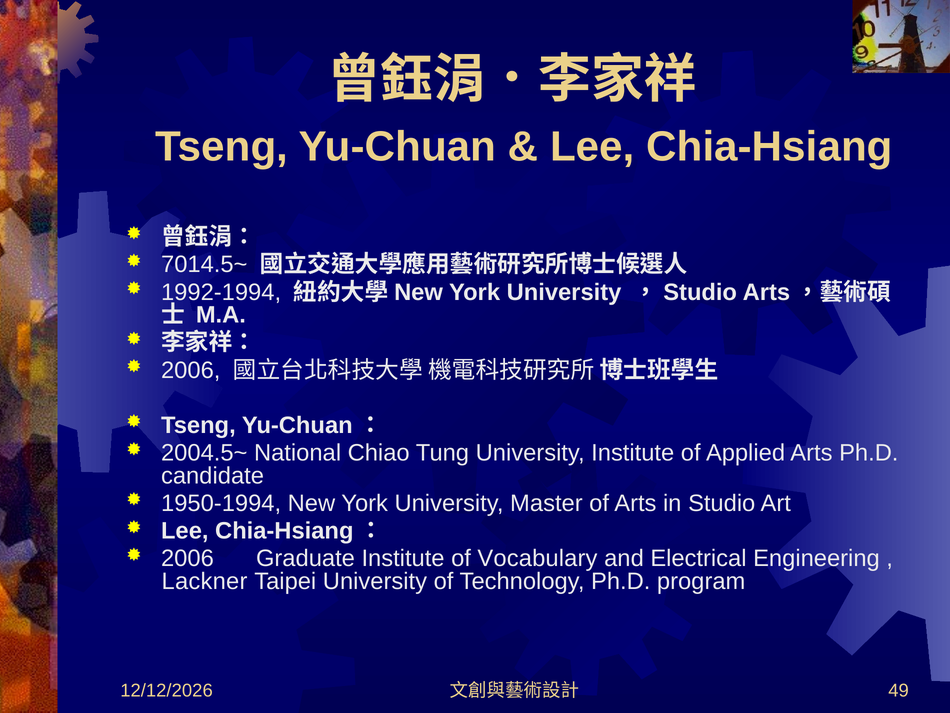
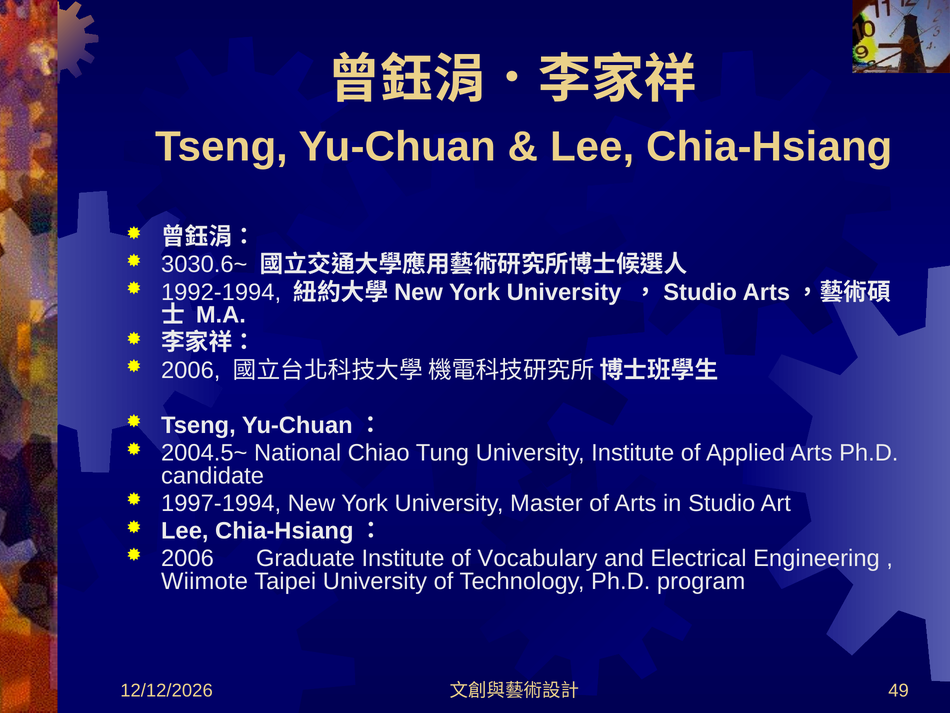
7014.5~: 7014.5~ -> 3030.6~
1950-1994: 1950-1994 -> 1997-1994
Lackner: Lackner -> Wiimote
